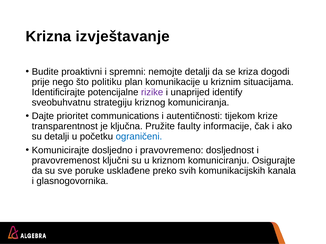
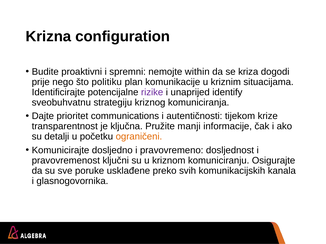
izvještavanje: izvještavanje -> configuration
nemojte detalji: detalji -> within
faulty: faulty -> manji
ograničeni colour: blue -> orange
